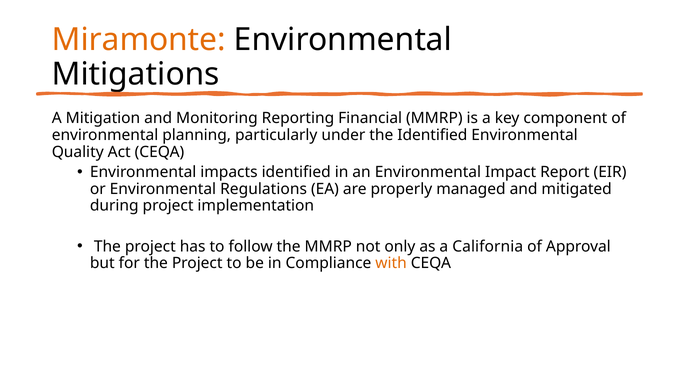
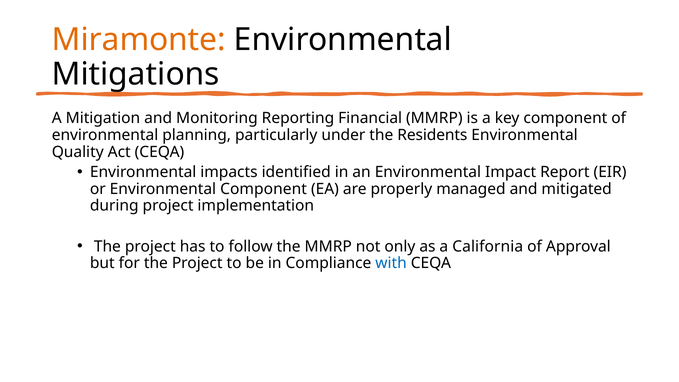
the Identified: Identified -> Residents
Environmental Regulations: Regulations -> Component
with colour: orange -> blue
